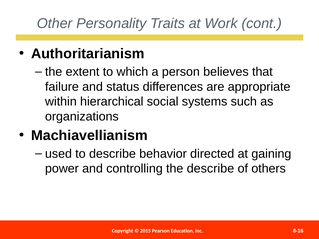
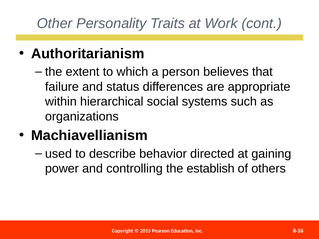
the describe: describe -> establish
